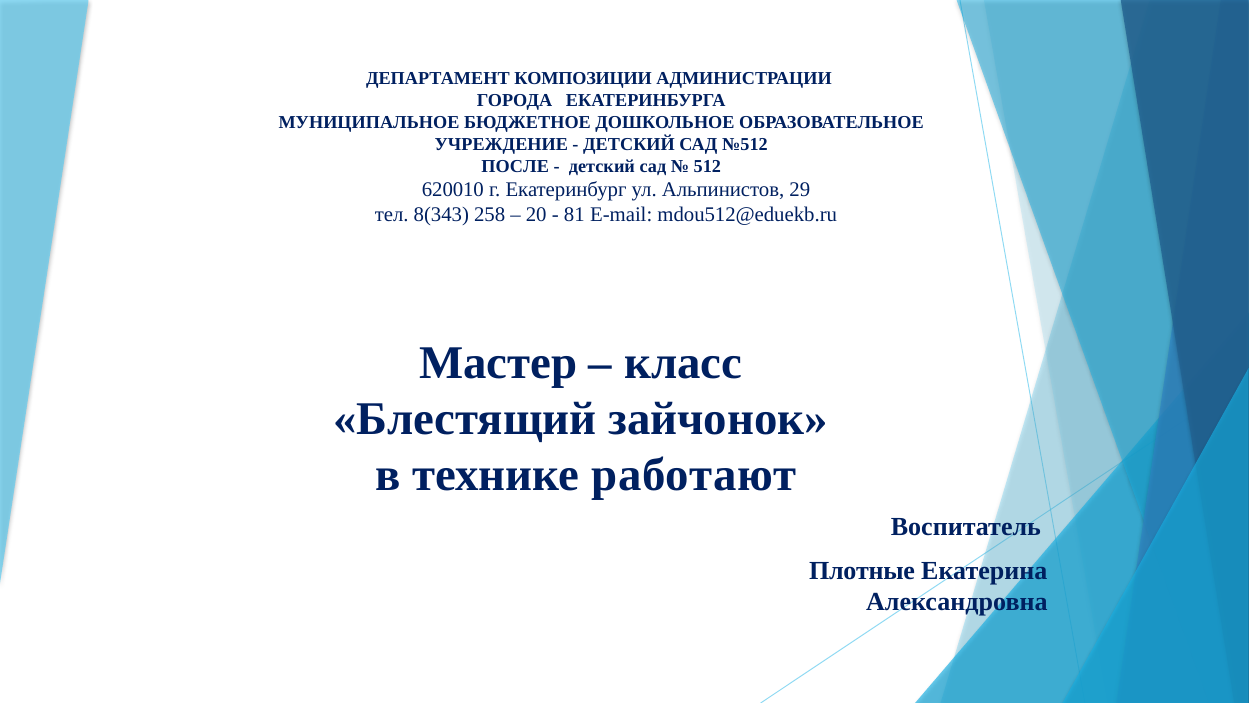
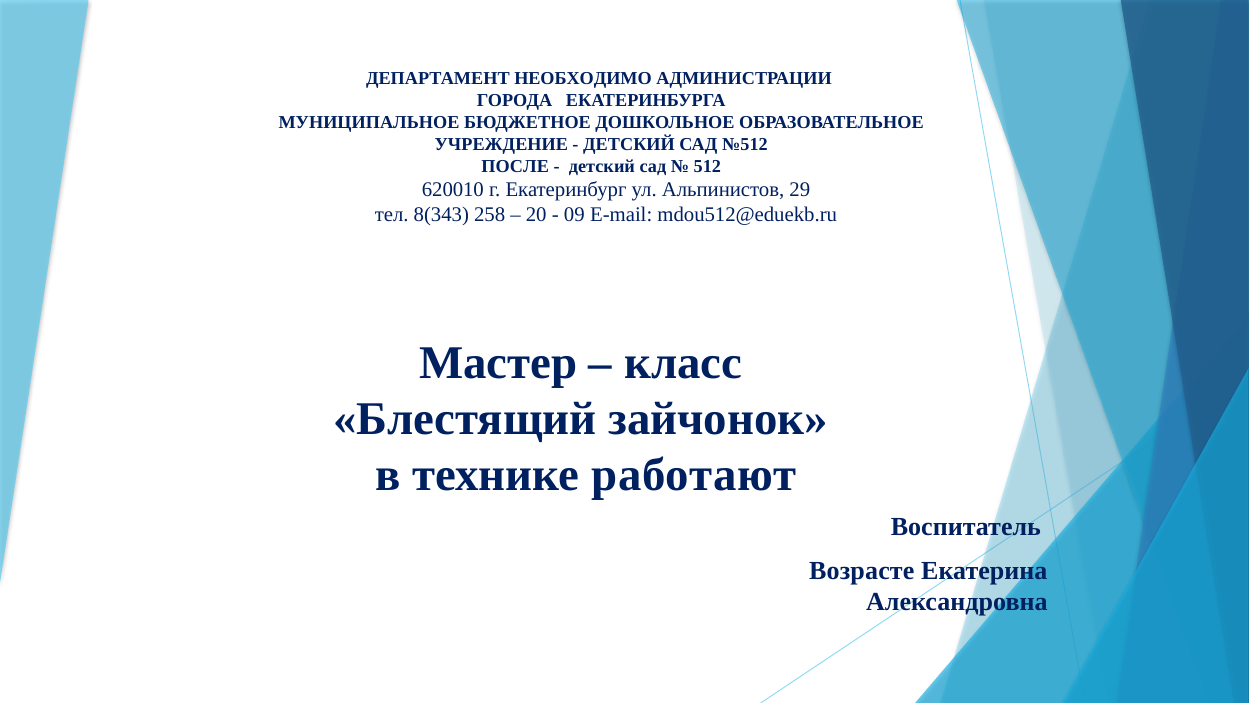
КОМПОЗИЦИИ: КОМПОЗИЦИИ -> НЕОБХОДИМО
81: 81 -> 09
Плотные: Плотные -> Возрасте
